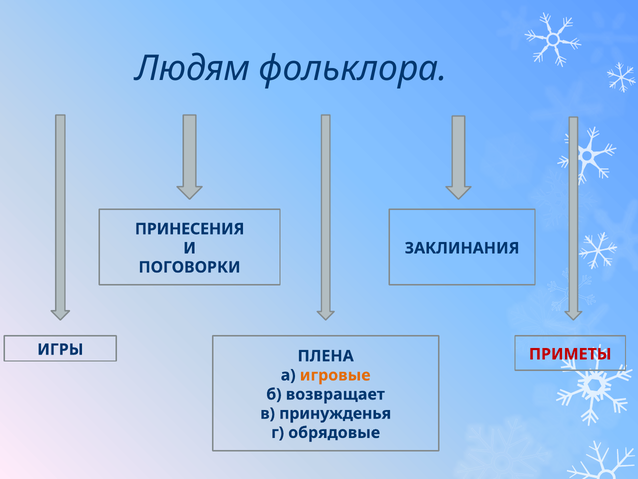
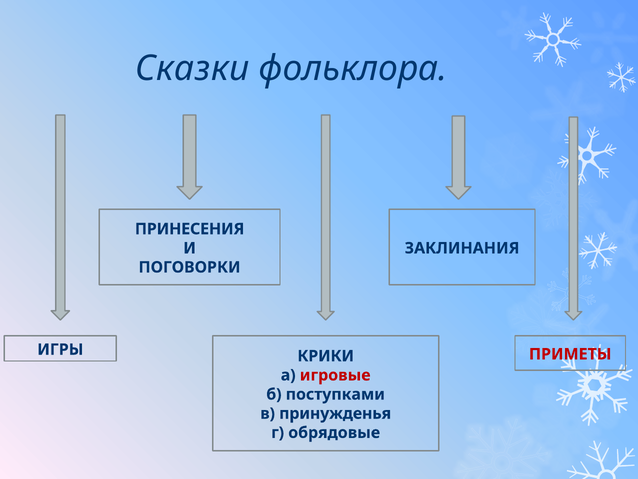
Людям: Людям -> Сказки
ПЛЕНА: ПЛЕНА -> КРИКИ
игровые colour: orange -> red
возвращает: возвращает -> поступками
